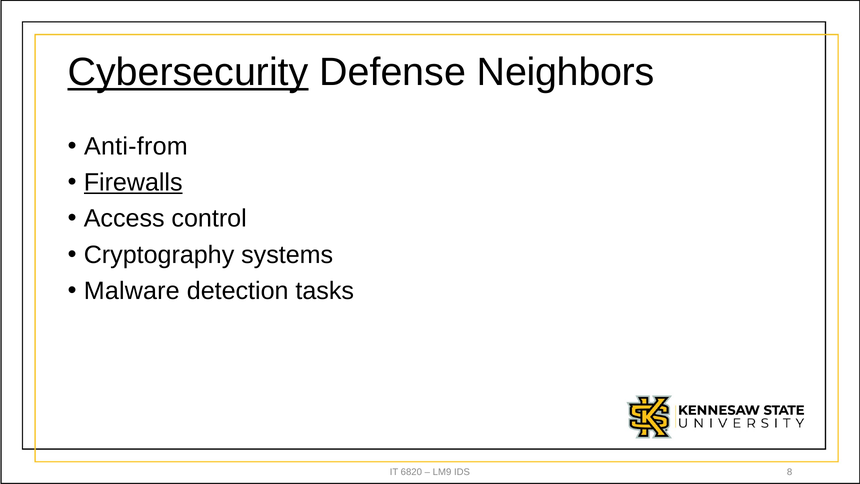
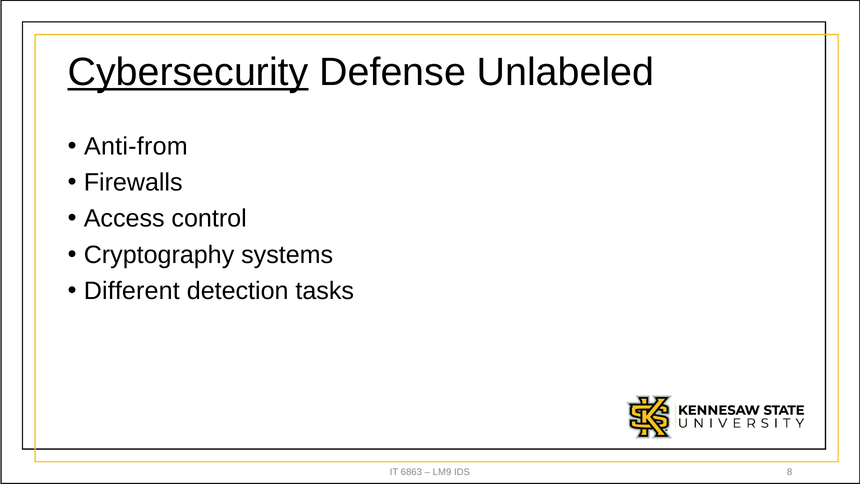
Neighbors: Neighbors -> Unlabeled
Firewalls underline: present -> none
Malware: Malware -> Different
6820: 6820 -> 6863
